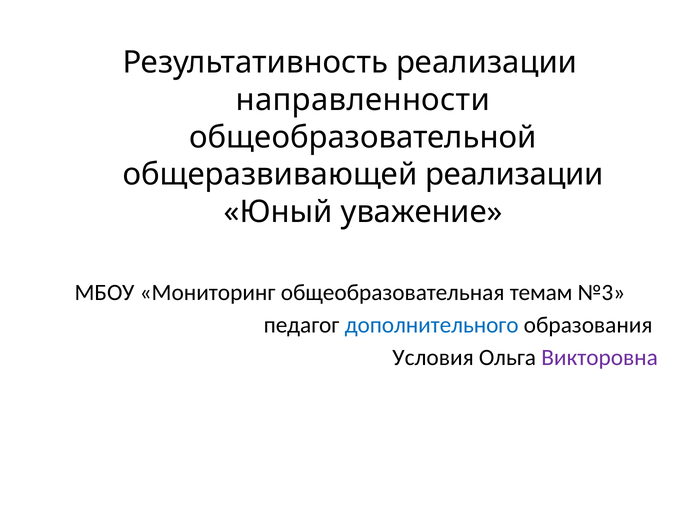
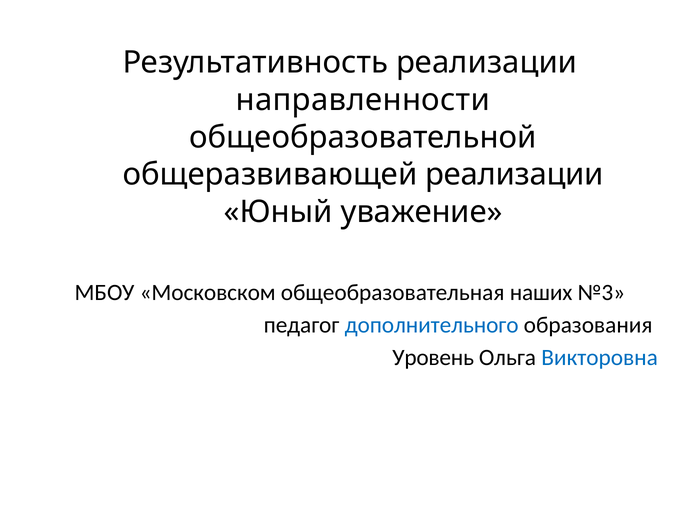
Мониторинг: Мониторинг -> Московском
темам: темам -> наших
Условия: Условия -> Уровень
Викторовна colour: purple -> blue
